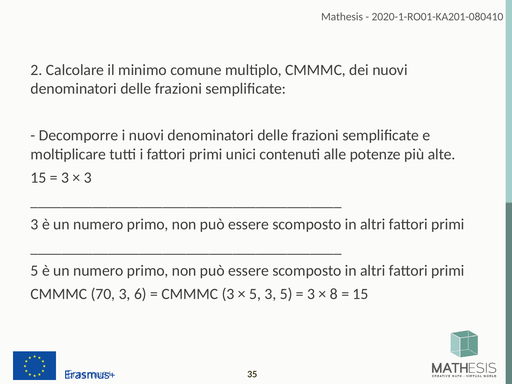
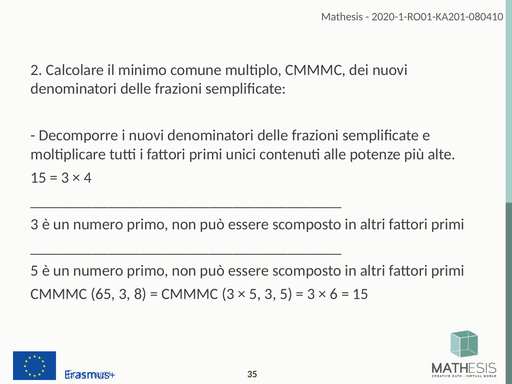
3 at (88, 178): 3 -> 4
70: 70 -> 65
6: 6 -> 8
8: 8 -> 6
